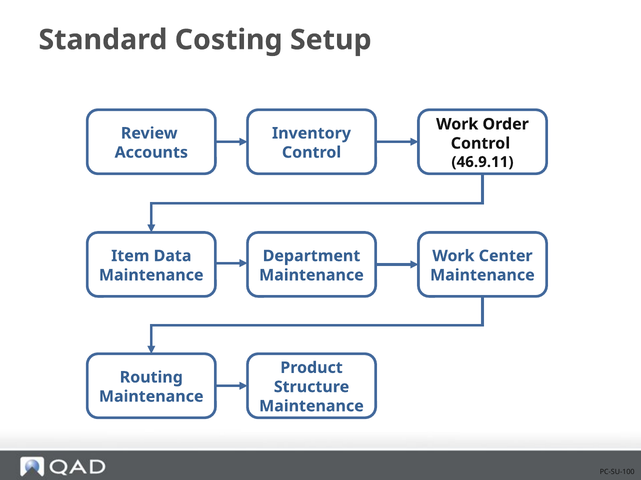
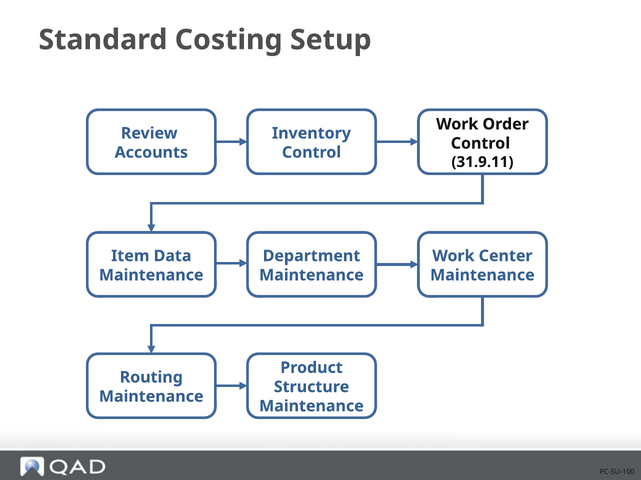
46.9.11: 46.9.11 -> 31.9.11
